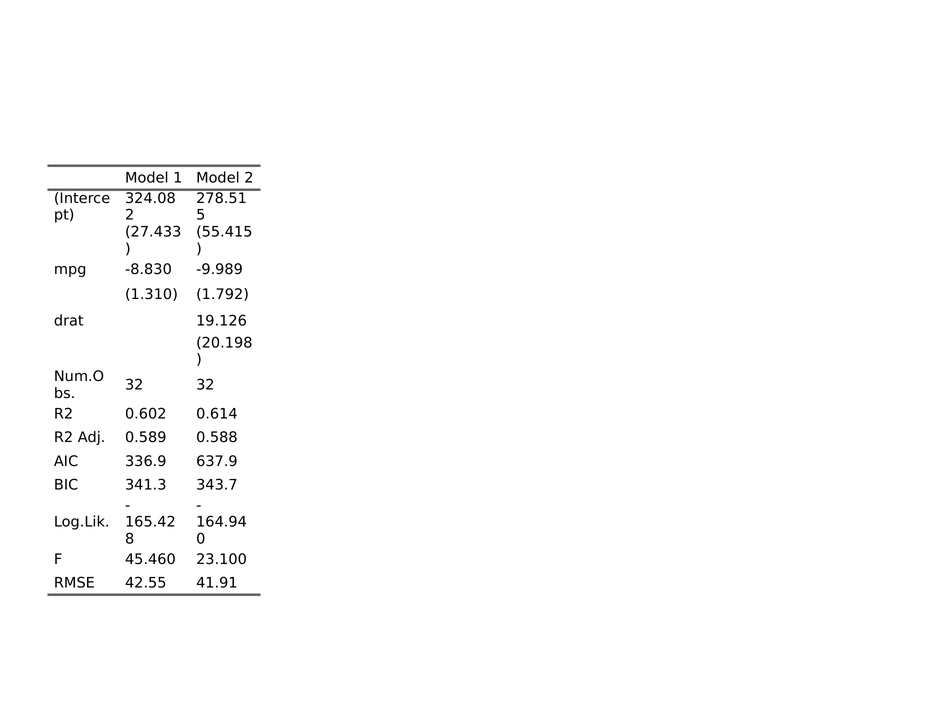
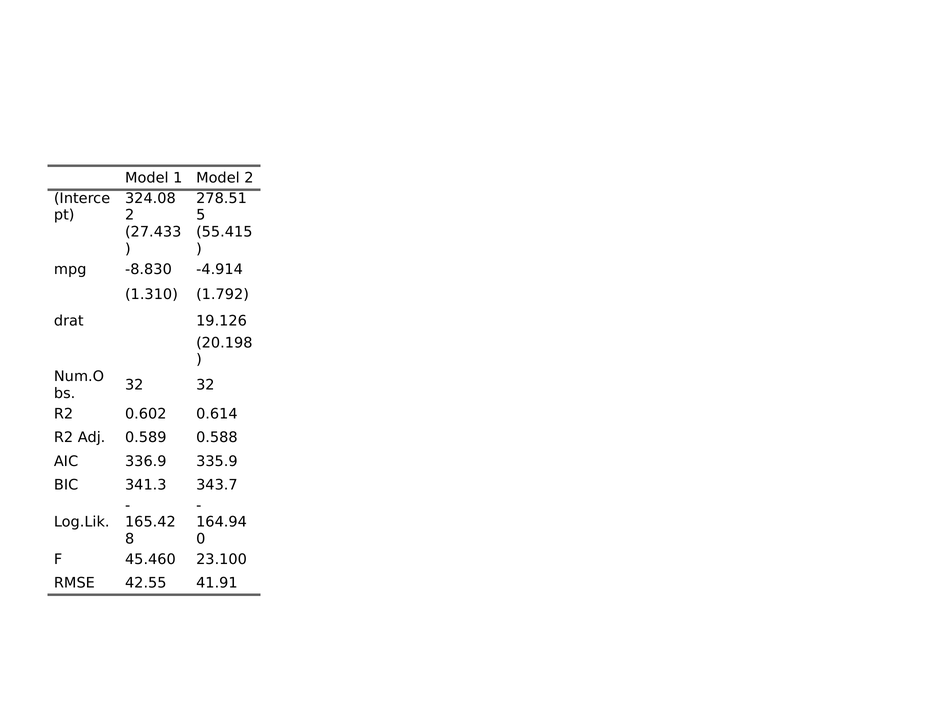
-9.989: -9.989 -> -4.914
637.9: 637.9 -> 335.9
